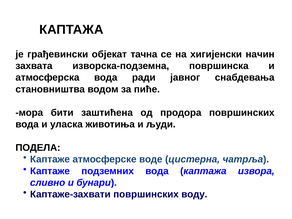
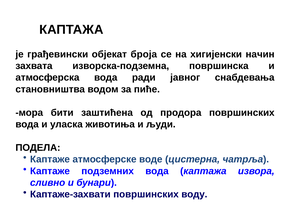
тачна: тачна -> броја
